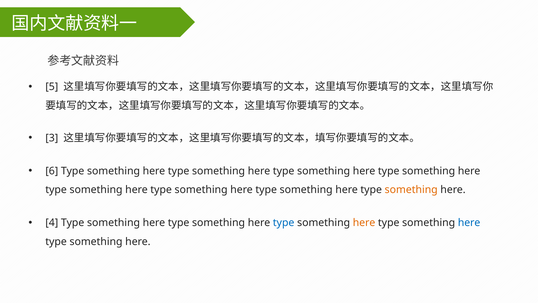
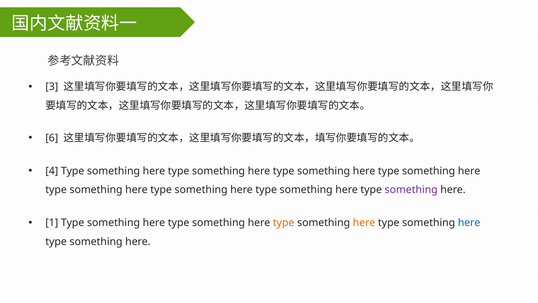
5: 5 -> 3
3: 3 -> 6
6: 6 -> 4
something at (411, 190) colour: orange -> purple
4: 4 -> 1
type at (284, 223) colour: blue -> orange
